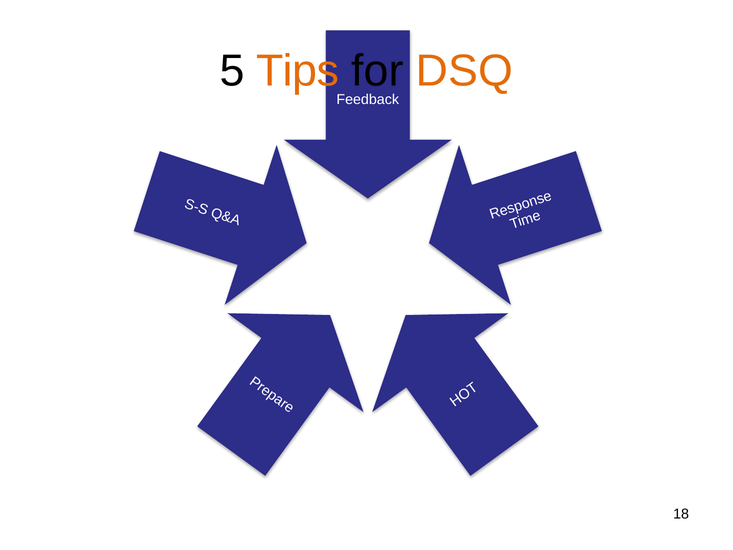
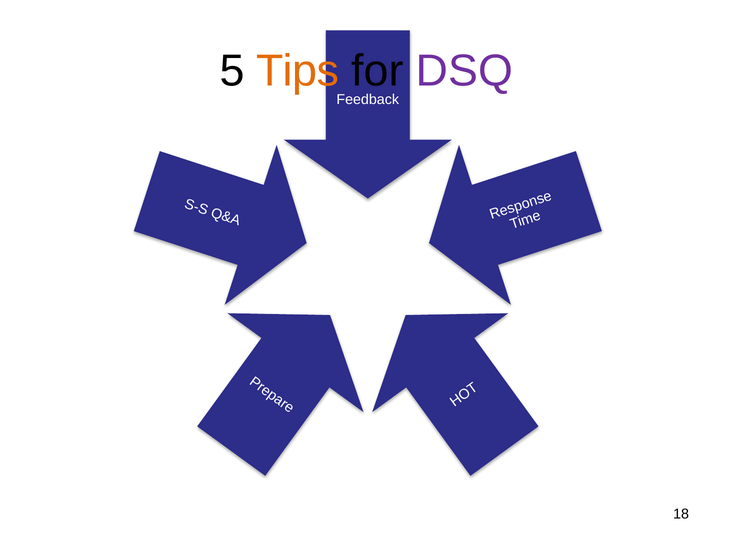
DSQ colour: orange -> purple
